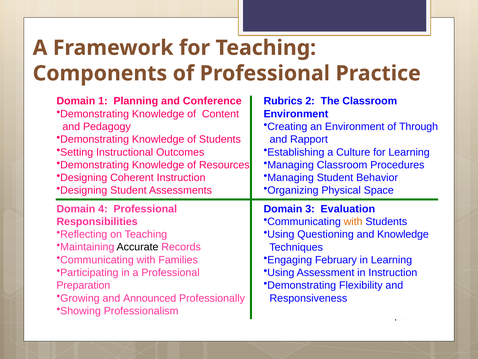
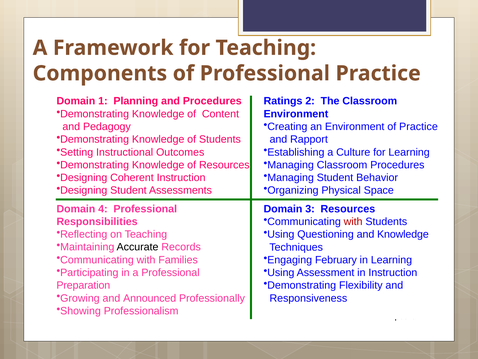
and Conference: Conference -> Procedures
Rubrics: Rubrics -> Ratings
of Through: Through -> Practice
3 Evaluation: Evaluation -> Resources
with at (353, 221) colour: orange -> red
